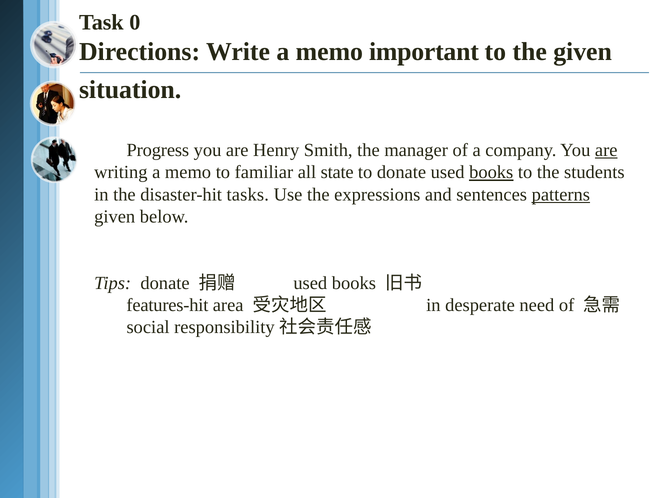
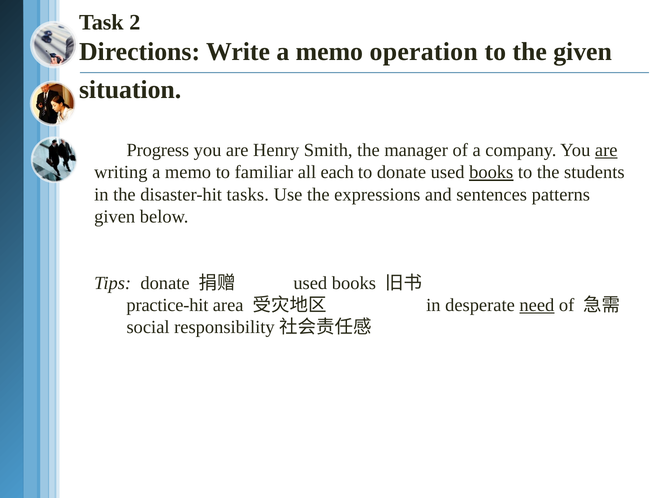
0: 0 -> 2
important: important -> operation
state: state -> each
patterns underline: present -> none
features-hit: features-hit -> practice-hit
need underline: none -> present
